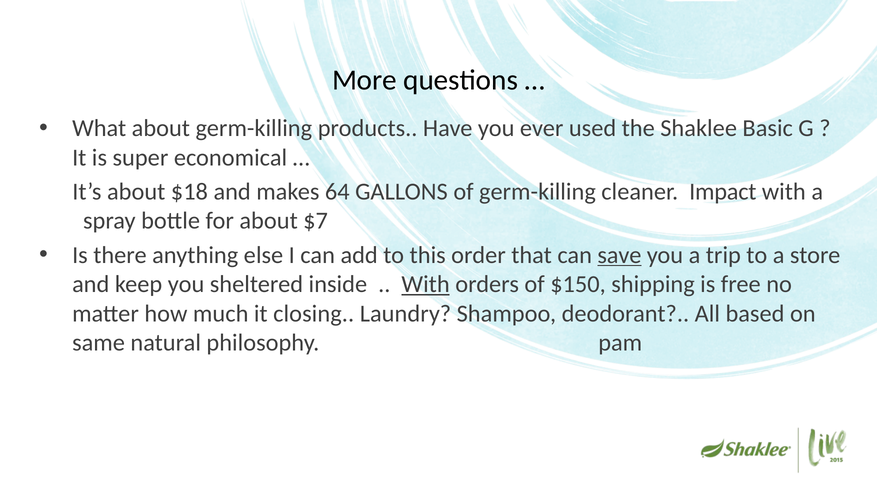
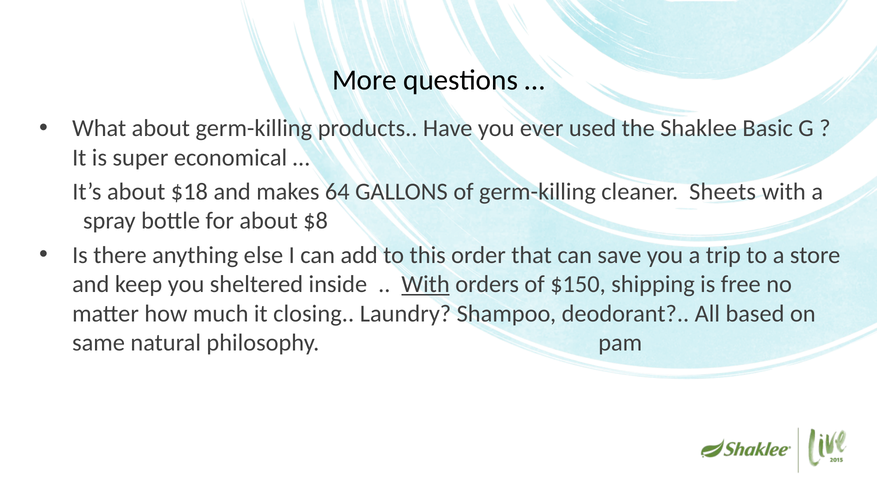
Impact: Impact -> Sheets
$7: $7 -> $8
save underline: present -> none
